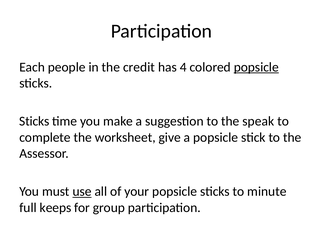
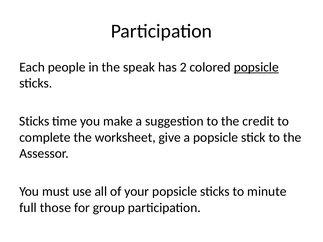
credit: credit -> speak
4: 4 -> 2
speak: speak -> credit
use underline: present -> none
keeps: keeps -> those
